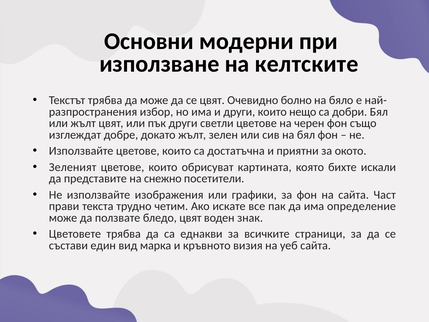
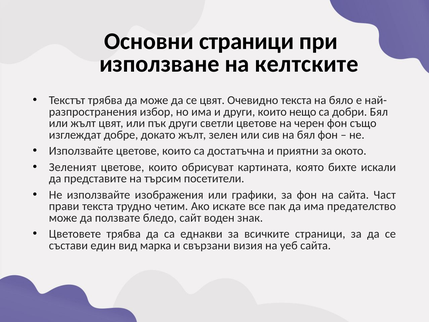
Основни модерни: модерни -> страници
Очевидно болно: болно -> текста
снежно: снежно -> търсим
определение: определение -> предателство
бледо цвят: цвят -> сайт
кръвното: кръвното -> свързани
